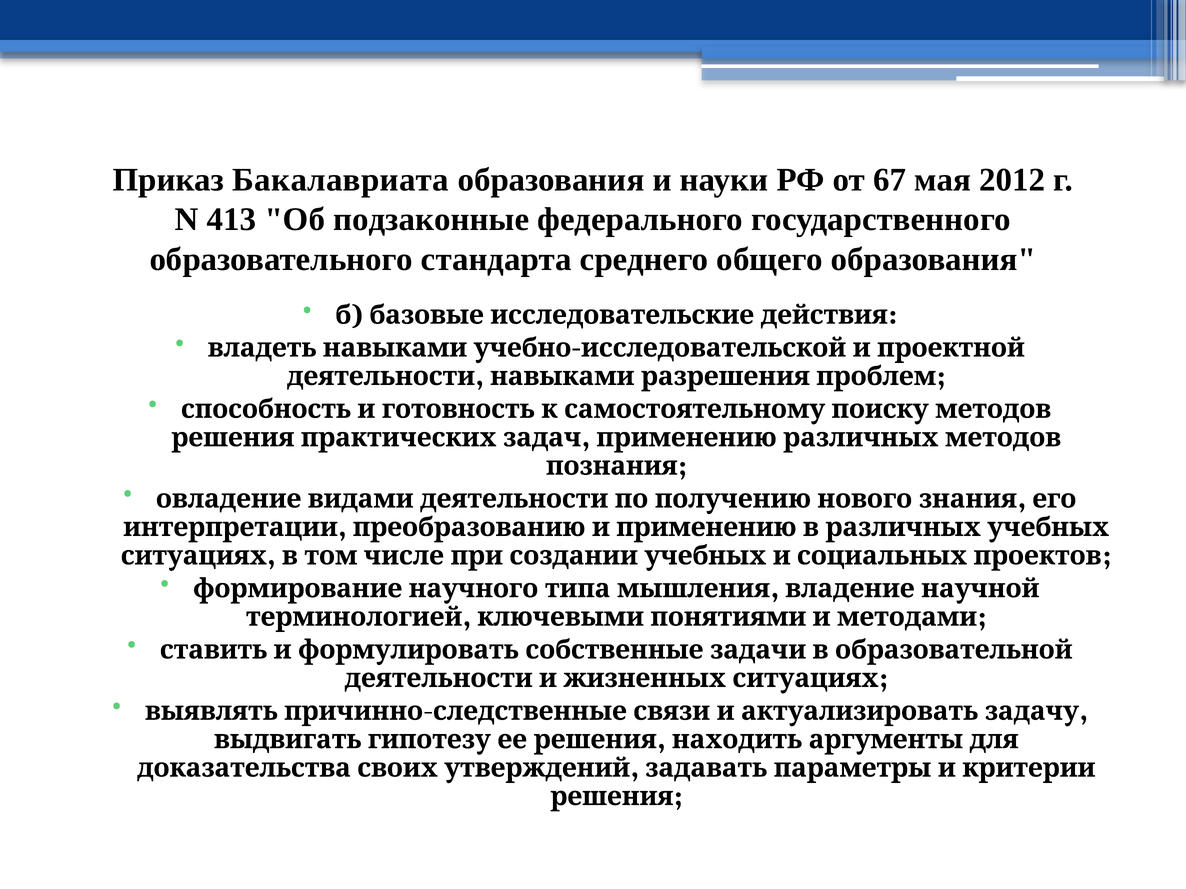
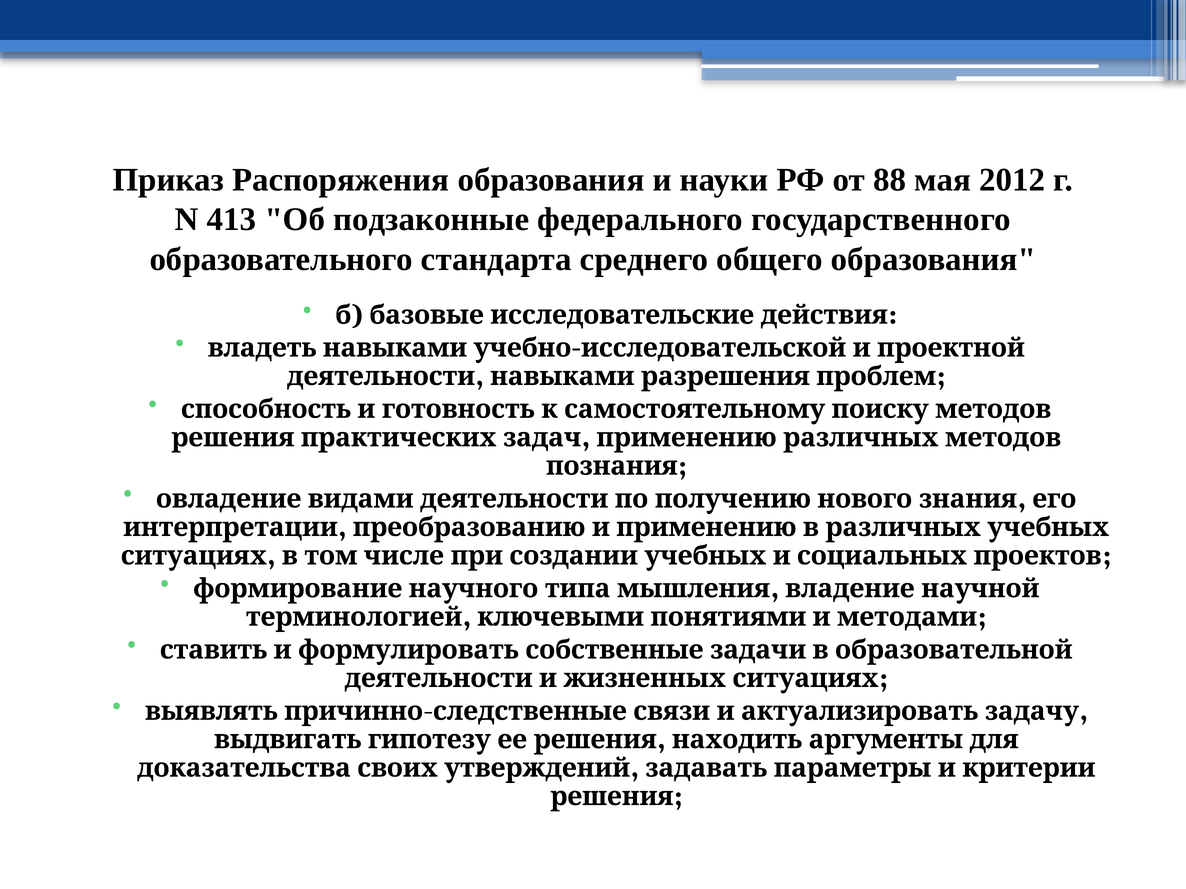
Бакалавриата: Бакалавриата -> Распоряжения
67: 67 -> 88
